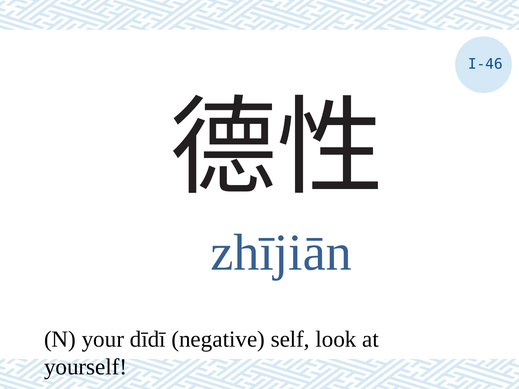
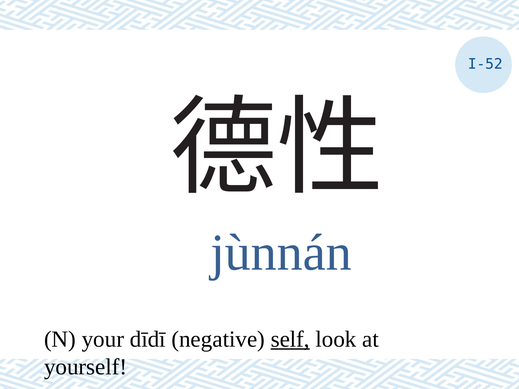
I-46: I-46 -> I-52
zhījiān: zhījiān -> jùnnán
self underline: none -> present
